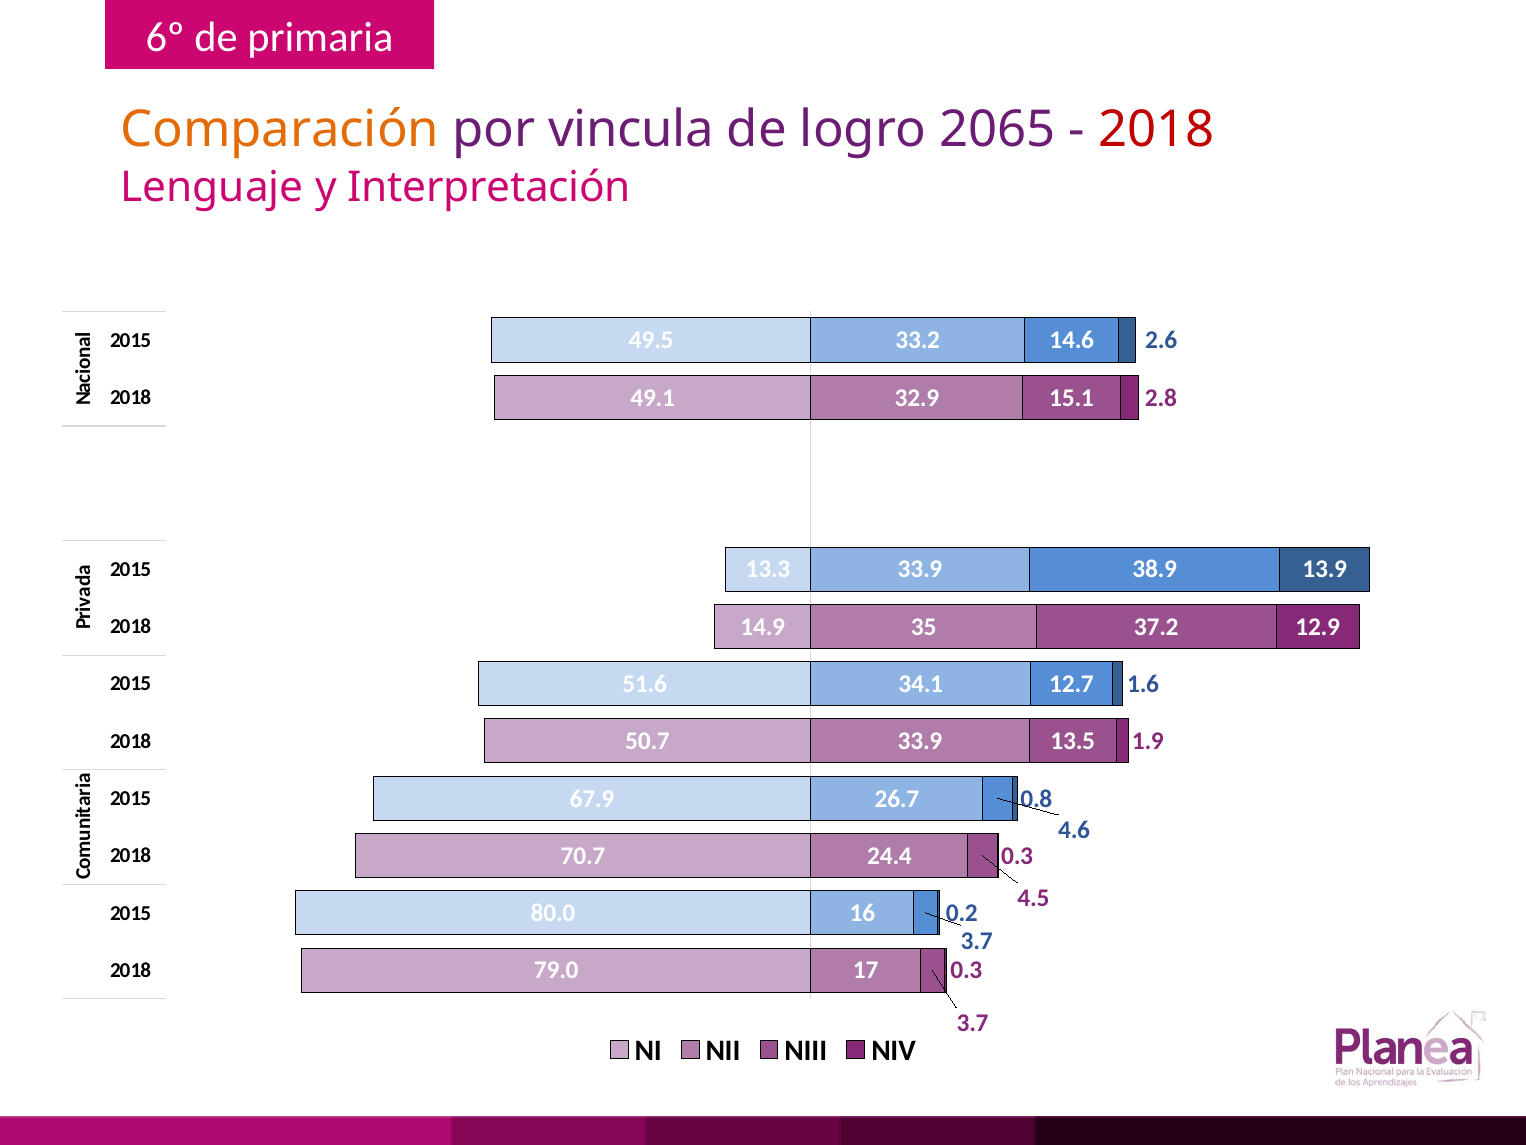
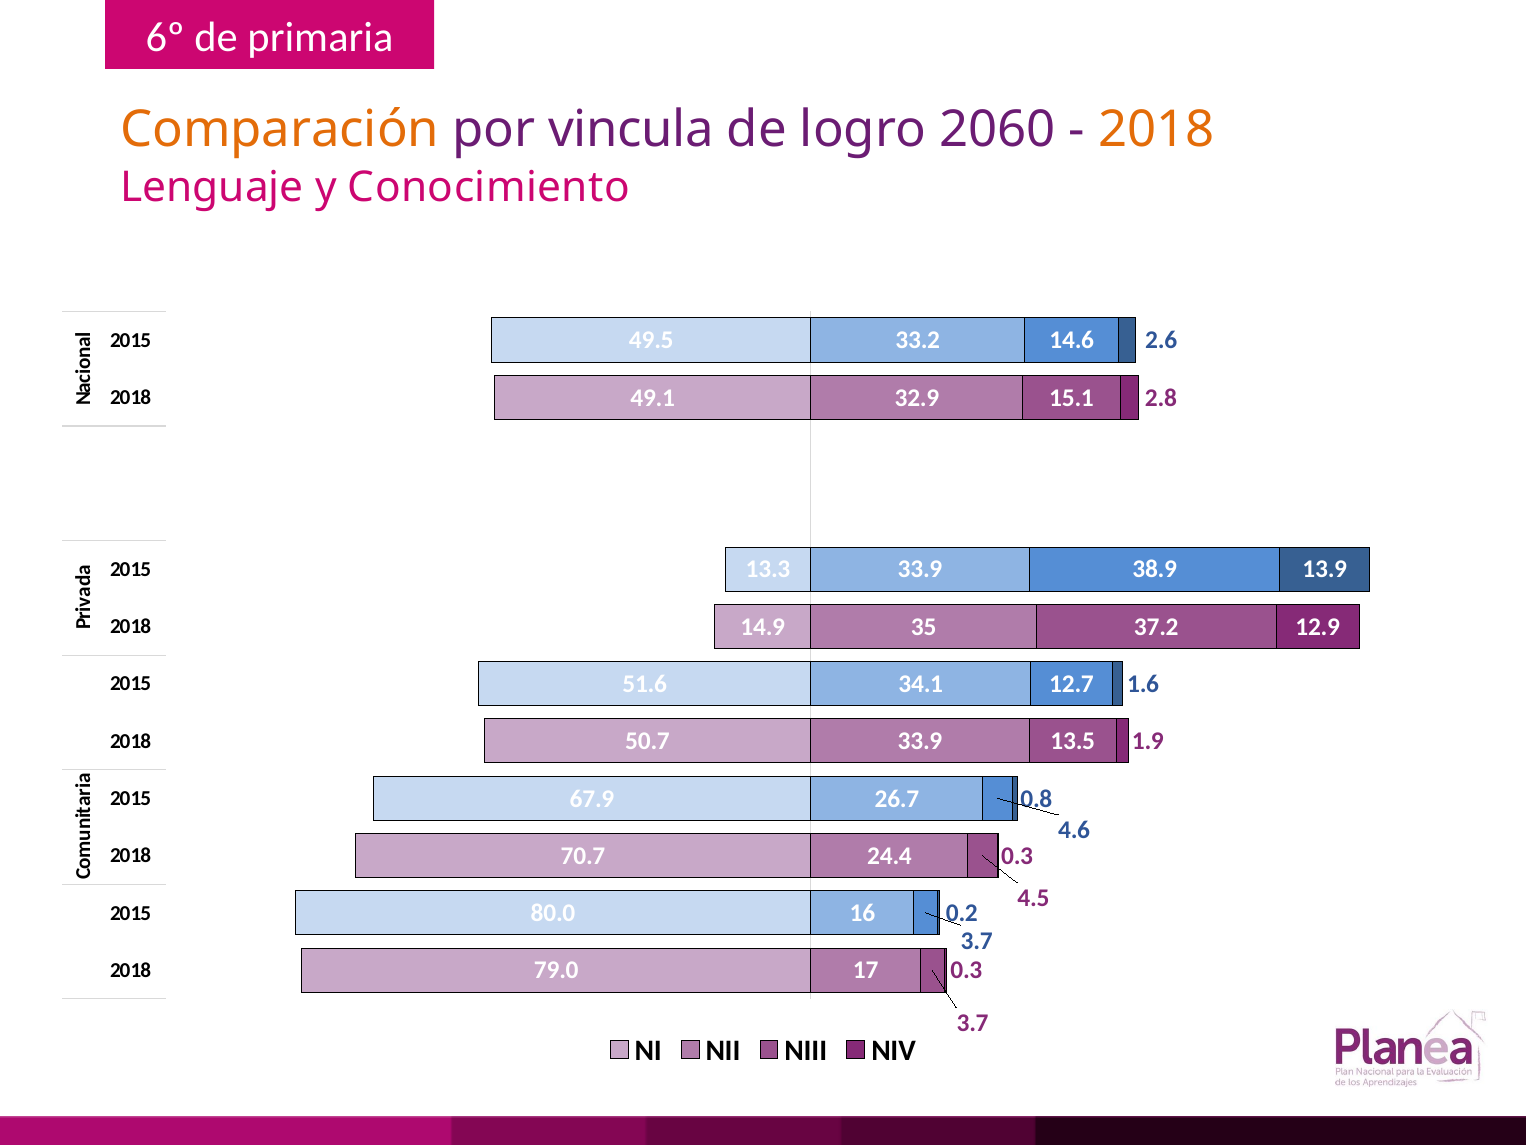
2065: 2065 -> 2060
2018 at (1157, 129) colour: red -> orange
Interpretación: Interpretación -> Conocimiento
